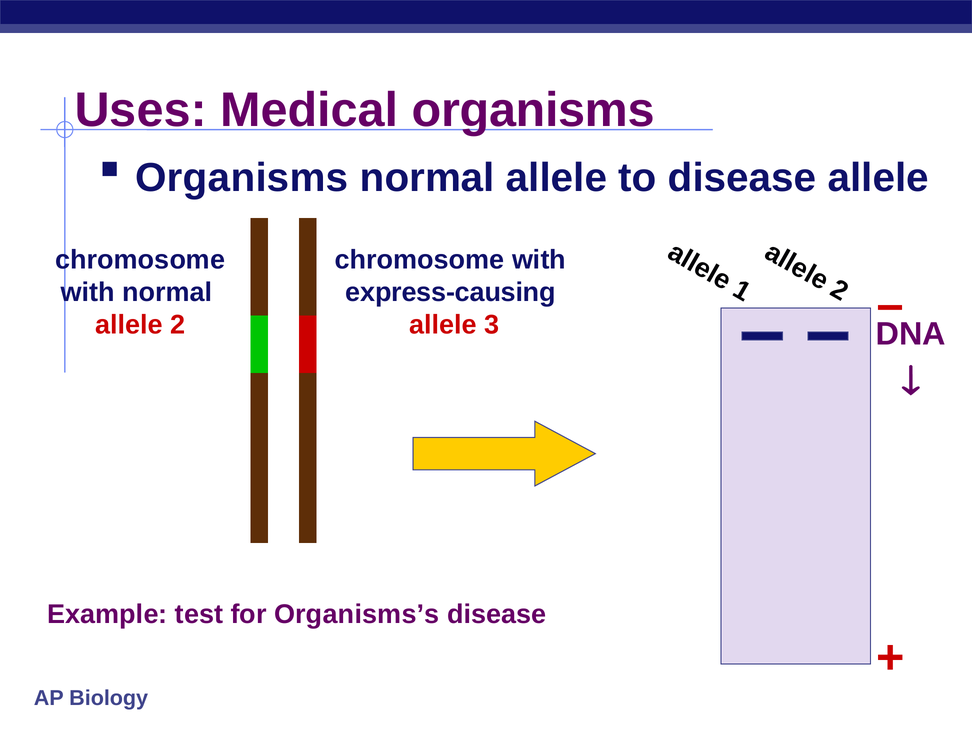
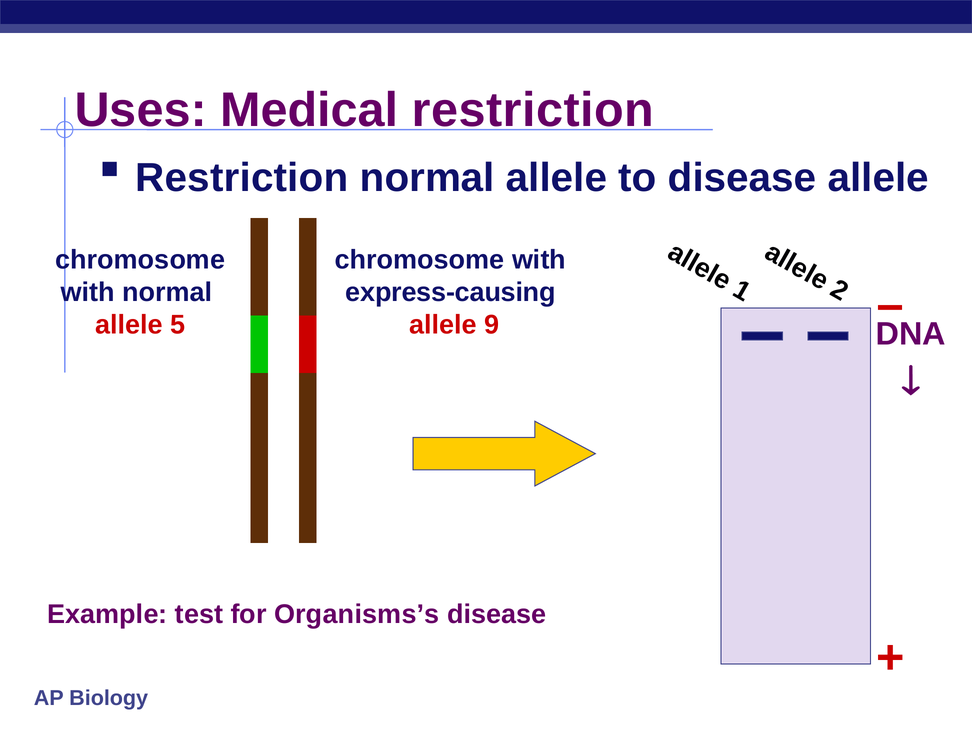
Medical organisms: organisms -> restriction
Organisms at (242, 178): Organisms -> Restriction
allele 2: 2 -> 5
3: 3 -> 9
